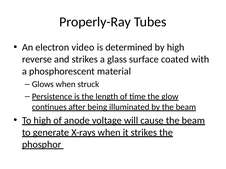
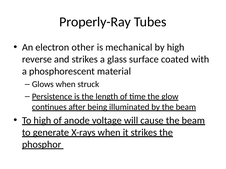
video: video -> other
determined: determined -> mechanical
